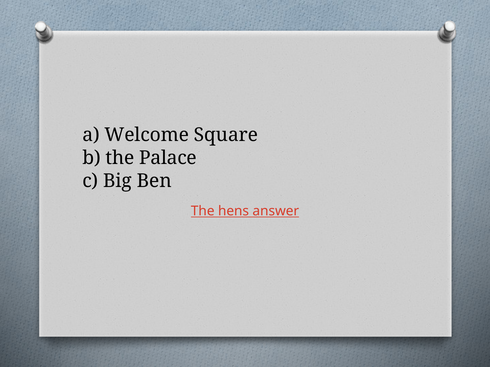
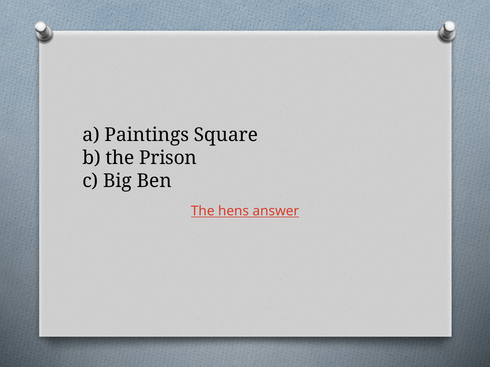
Welcome: Welcome -> Paintings
Palace: Palace -> Prison
